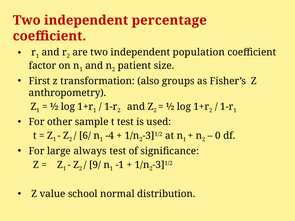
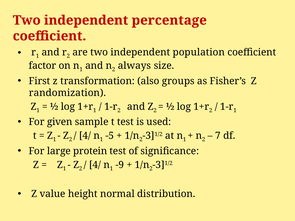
patient: patient -> always
anthropometry: anthropometry -> randomization
other: other -> given
6/ at (85, 136): 6/ -> 4/
-4: -4 -> -5
0: 0 -> 7
always: always -> protein
9/ at (95, 165): 9/ -> 4/
-1: -1 -> -9
school: school -> height
